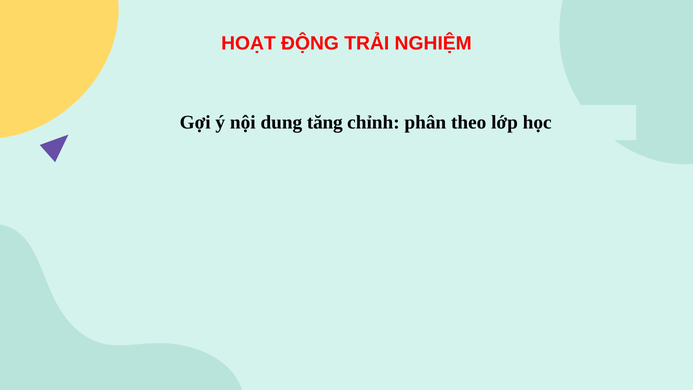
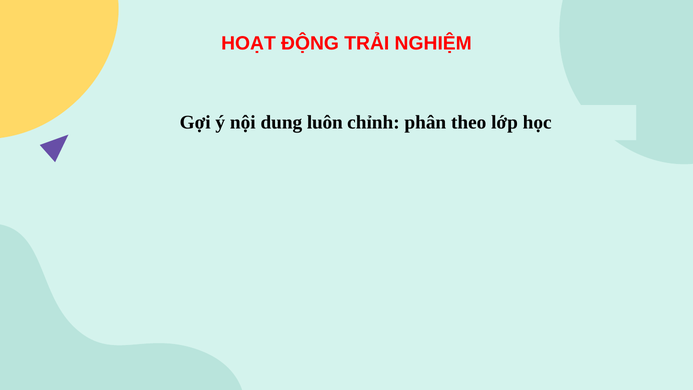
tăng: tăng -> luôn
